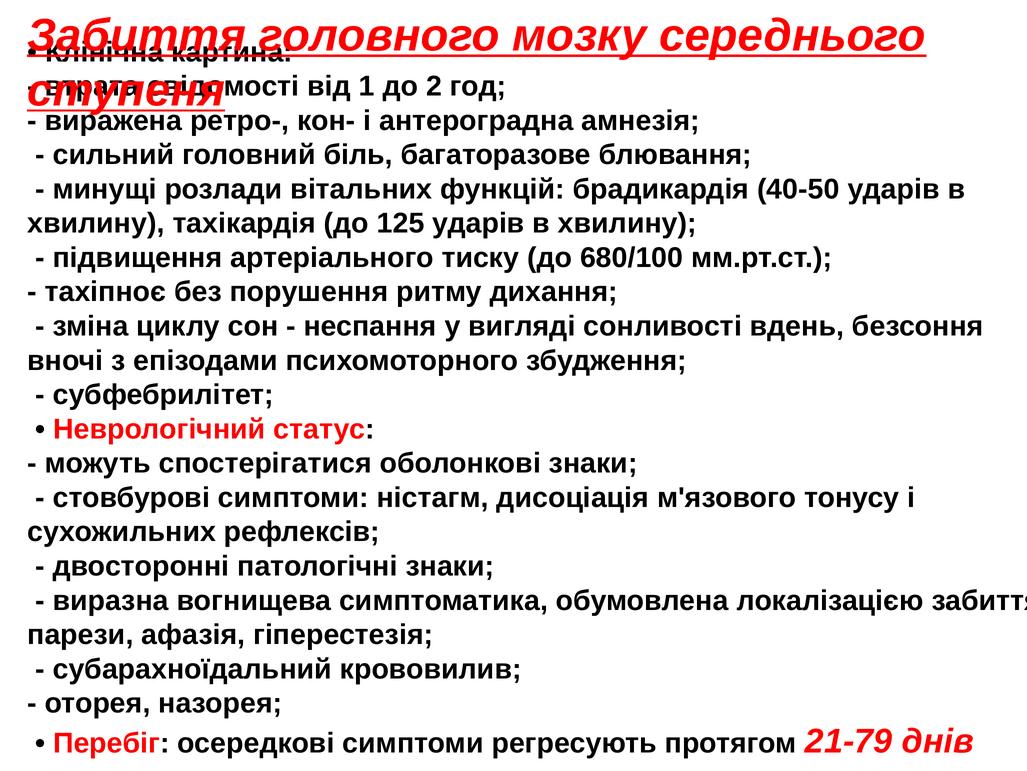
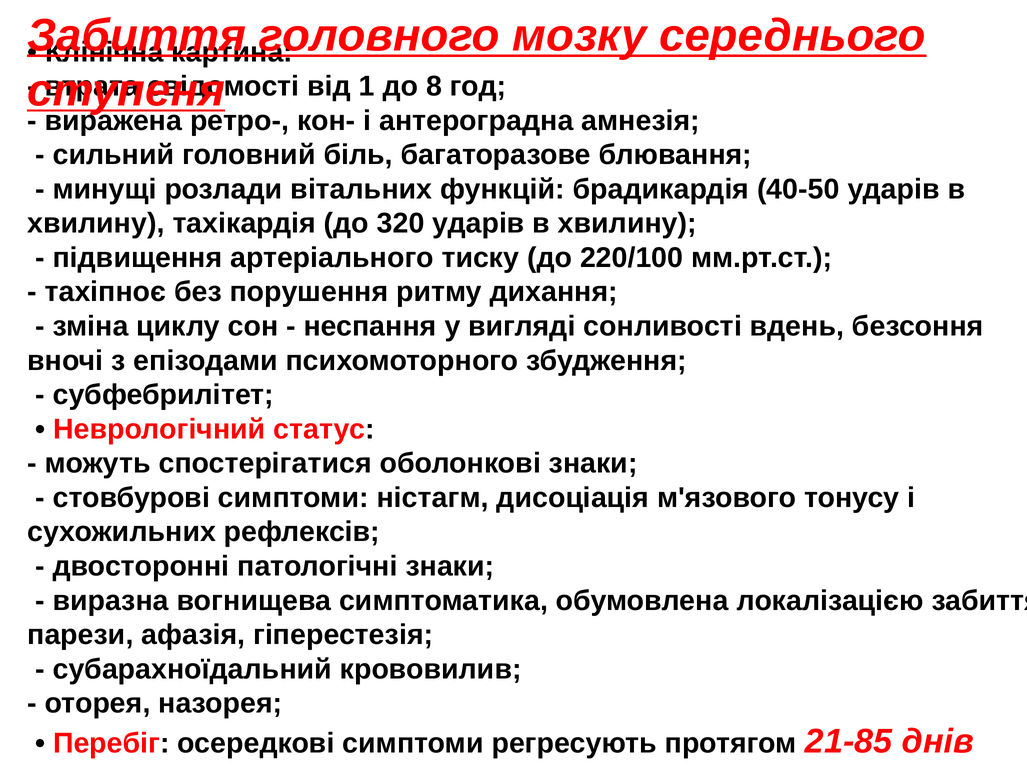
2: 2 -> 8
125: 125 -> 320
680/100: 680/100 -> 220/100
21-79: 21-79 -> 21-85
